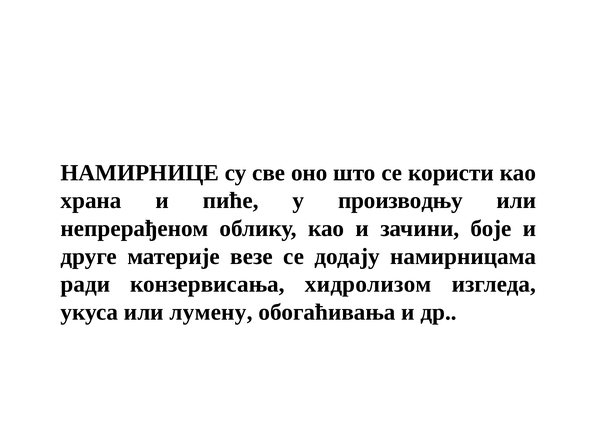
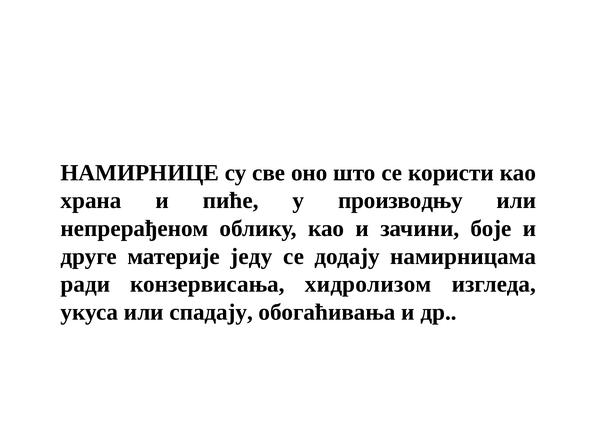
везе: везе -> једу
лумену: лумену -> спадaју
